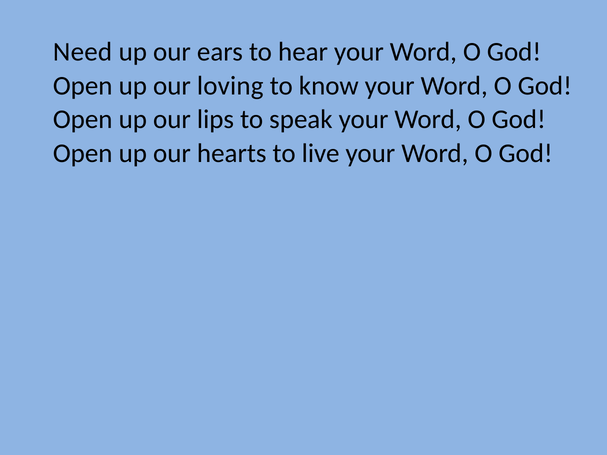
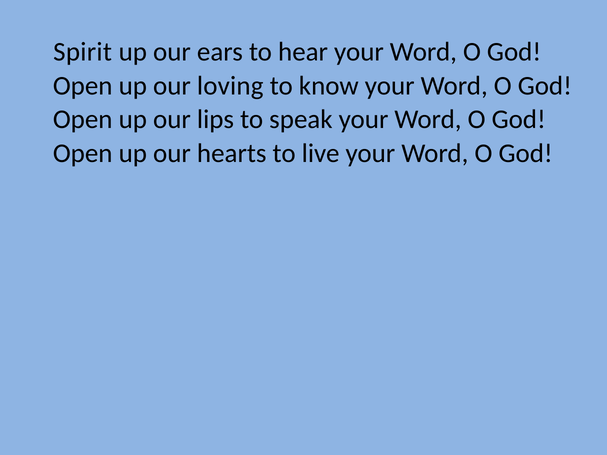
Need: Need -> Spirit
